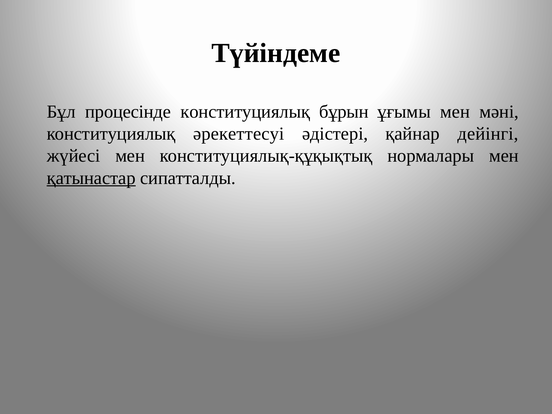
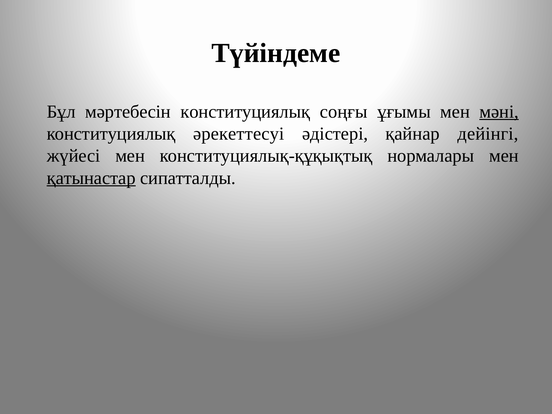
процесінде: процесінде -> мәртебесін
бұрын: бұрын -> соңғы
мәні underline: none -> present
